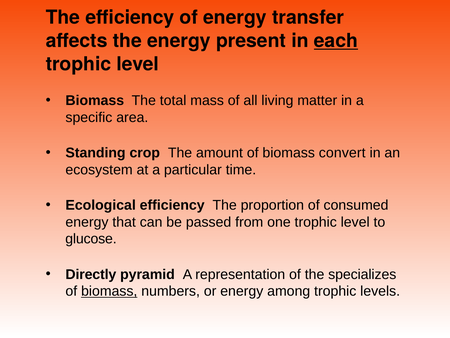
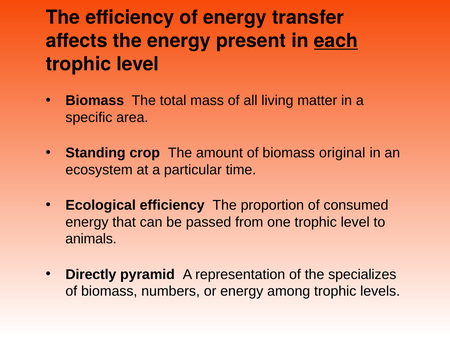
convert: convert -> original
glucose: glucose -> animals
biomass at (109, 291) underline: present -> none
